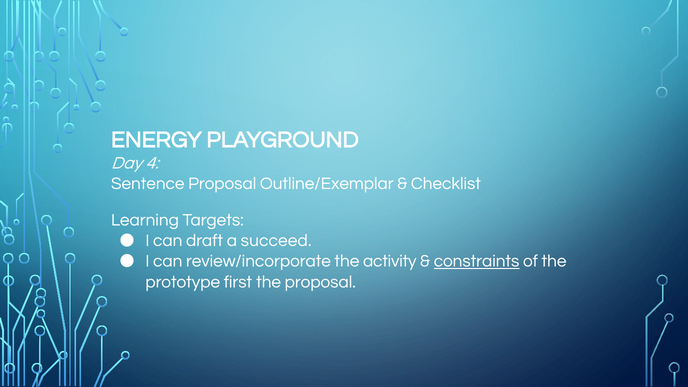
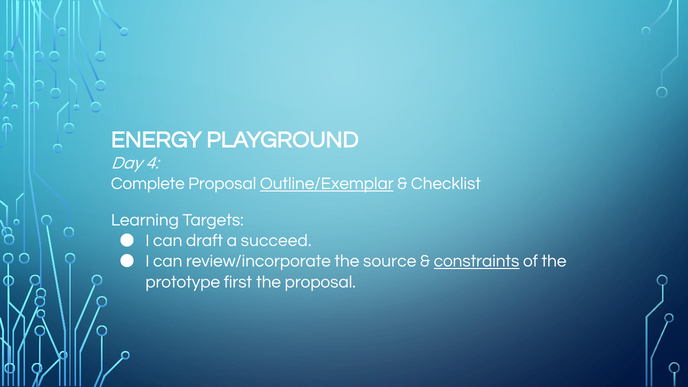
Sentence: Sentence -> Complete
Outline/Exemplar underline: none -> present
activity: activity -> source
